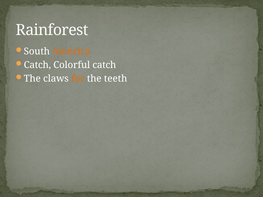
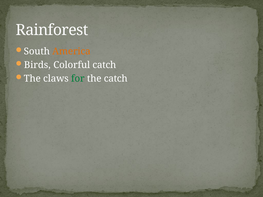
Catch at (37, 65): Catch -> Birds
for colour: orange -> green
the teeth: teeth -> catch
